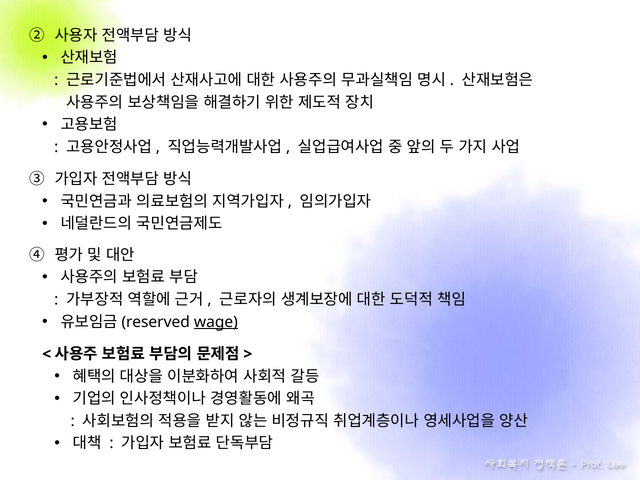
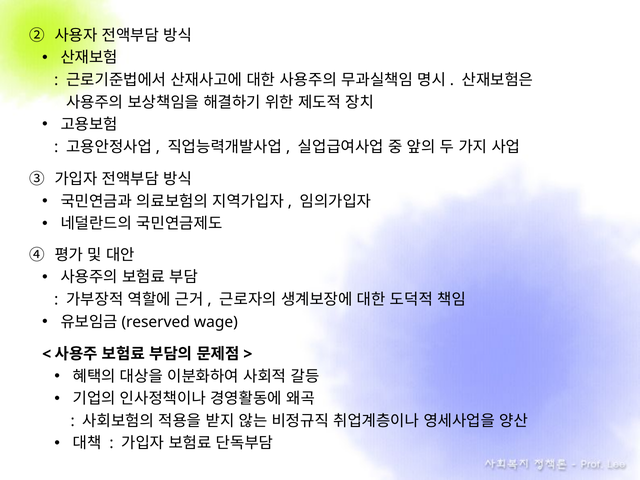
wage underline: present -> none
